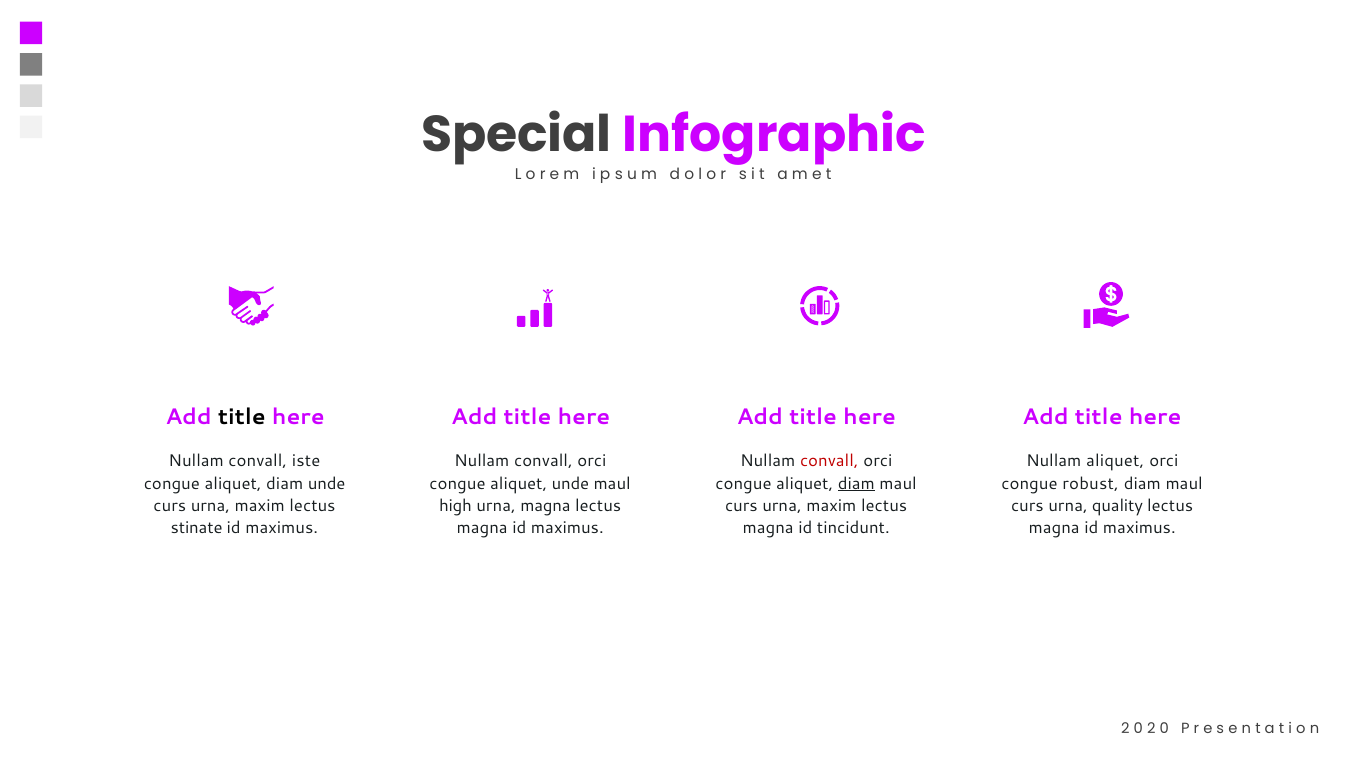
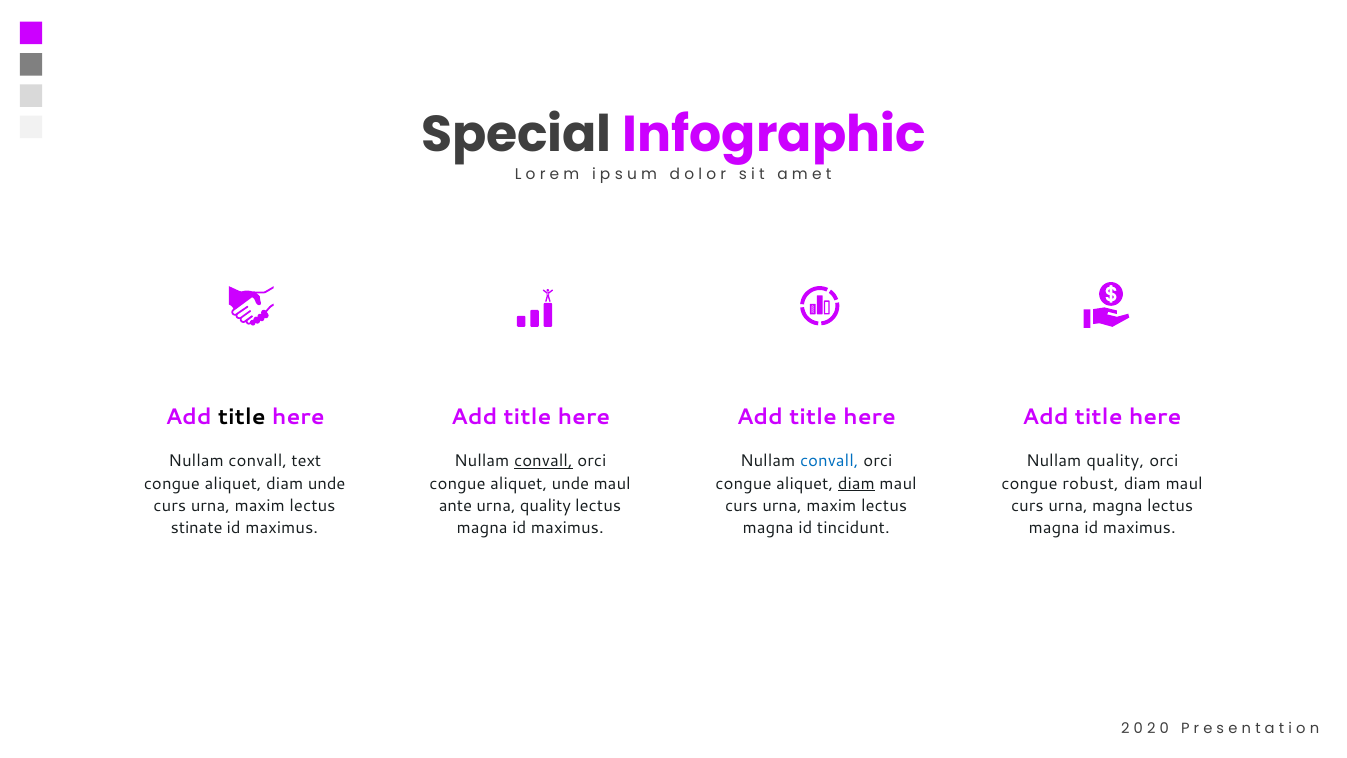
iste: iste -> text
convall at (543, 461) underline: none -> present
convall at (829, 461) colour: red -> blue
Nullam aliquet: aliquet -> quality
high: high -> ante
urna magna: magna -> quality
urna quality: quality -> magna
